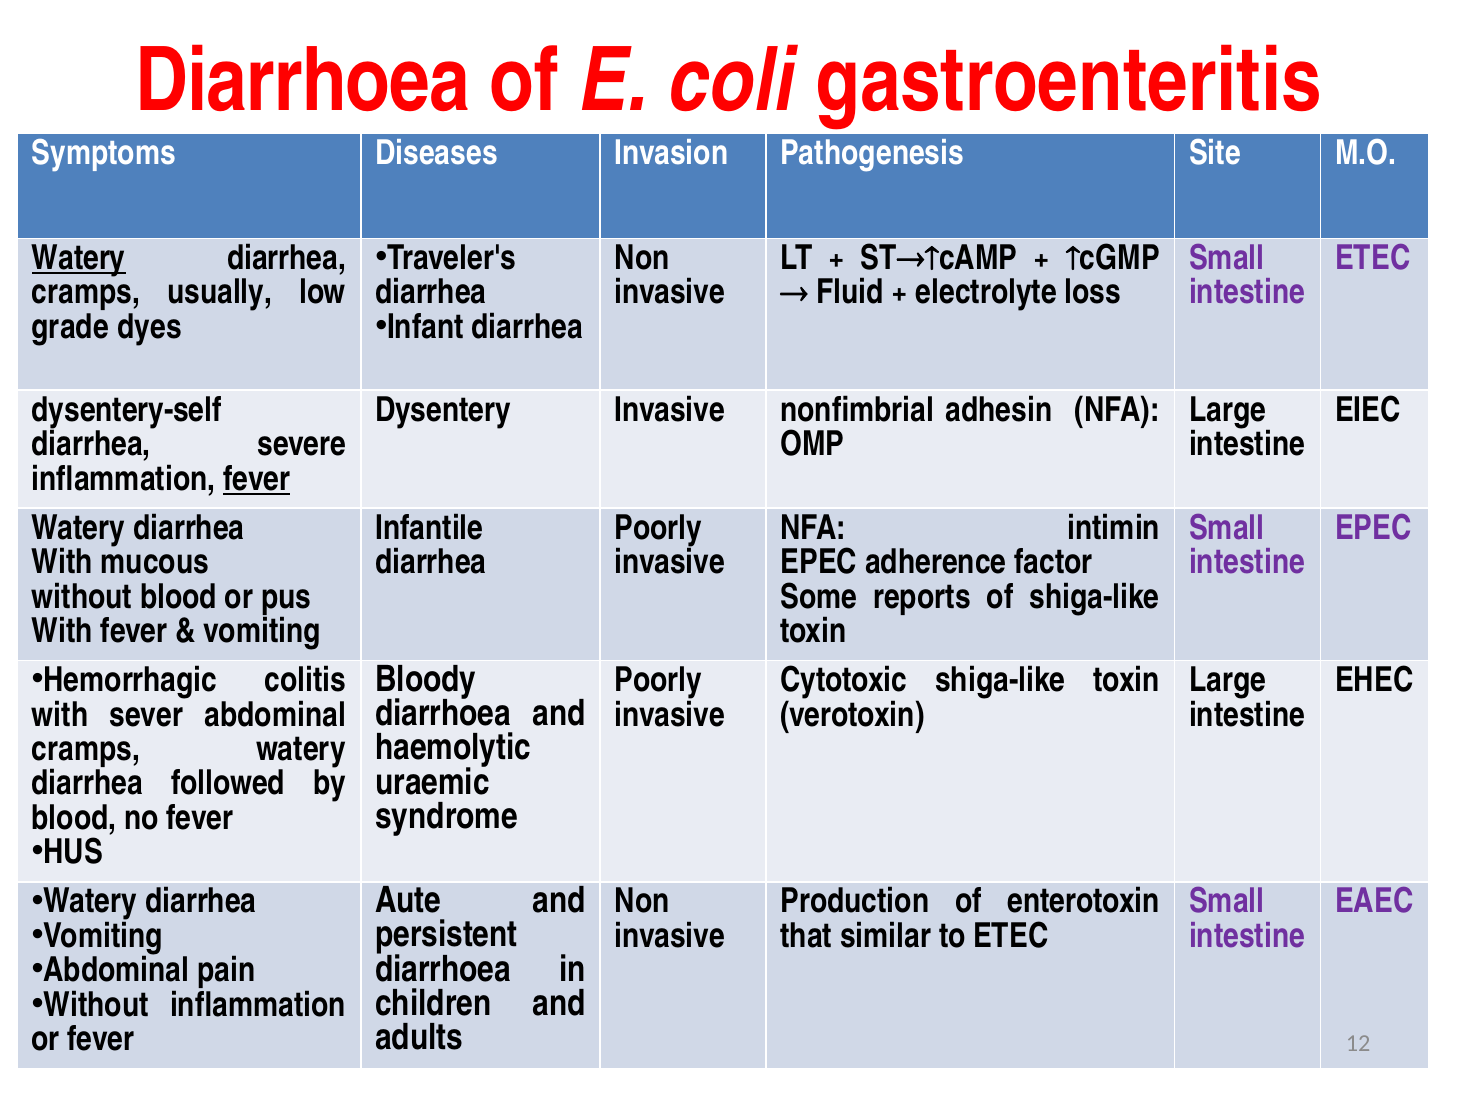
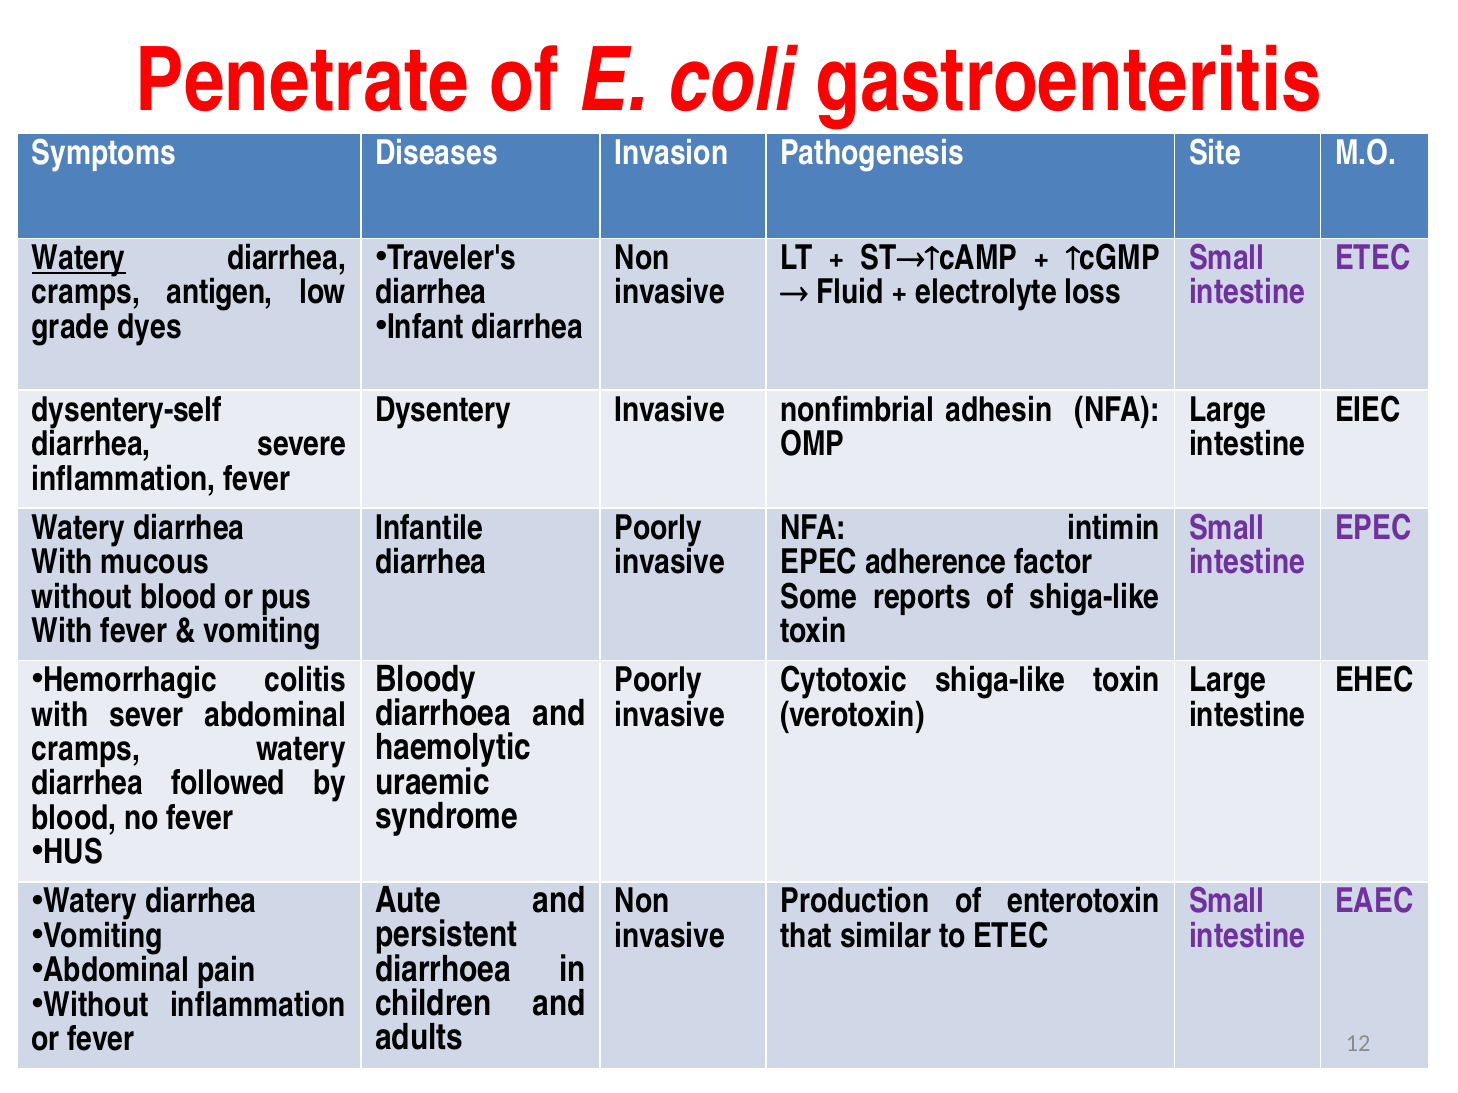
Diarrhoea at (303, 82): Diarrhoea -> Penetrate
usually: usually -> antigen
fever at (257, 479) underline: present -> none
